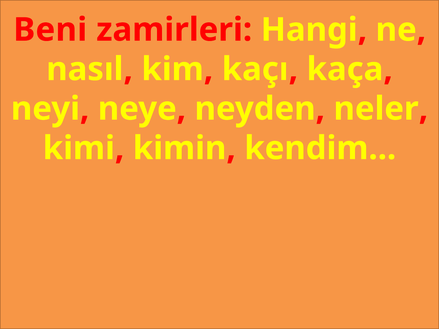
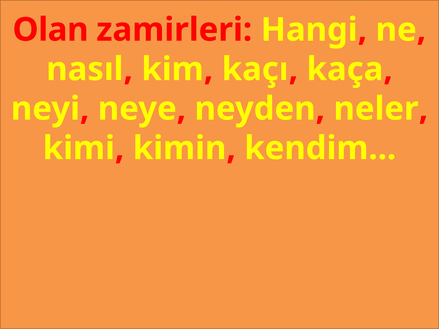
Beni: Beni -> Olan
